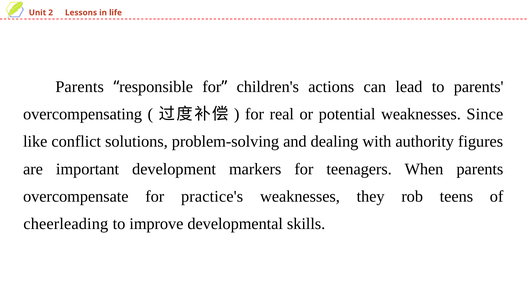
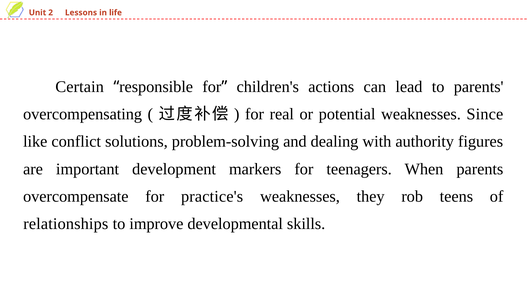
Parents at (80, 87): Parents -> Certain
cheerleading: cheerleading -> relationships
